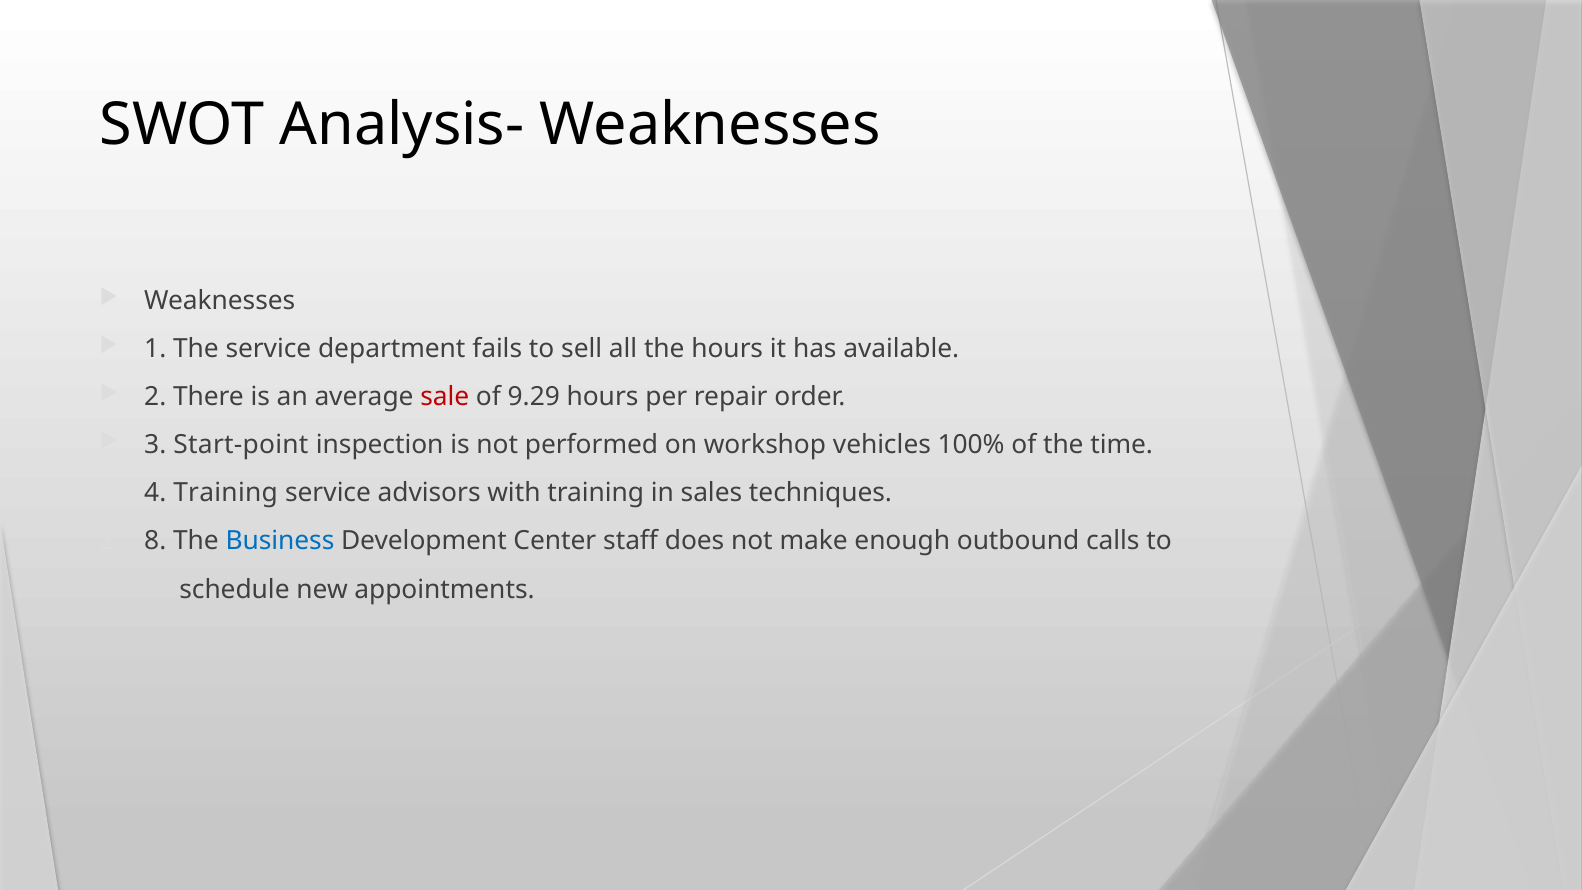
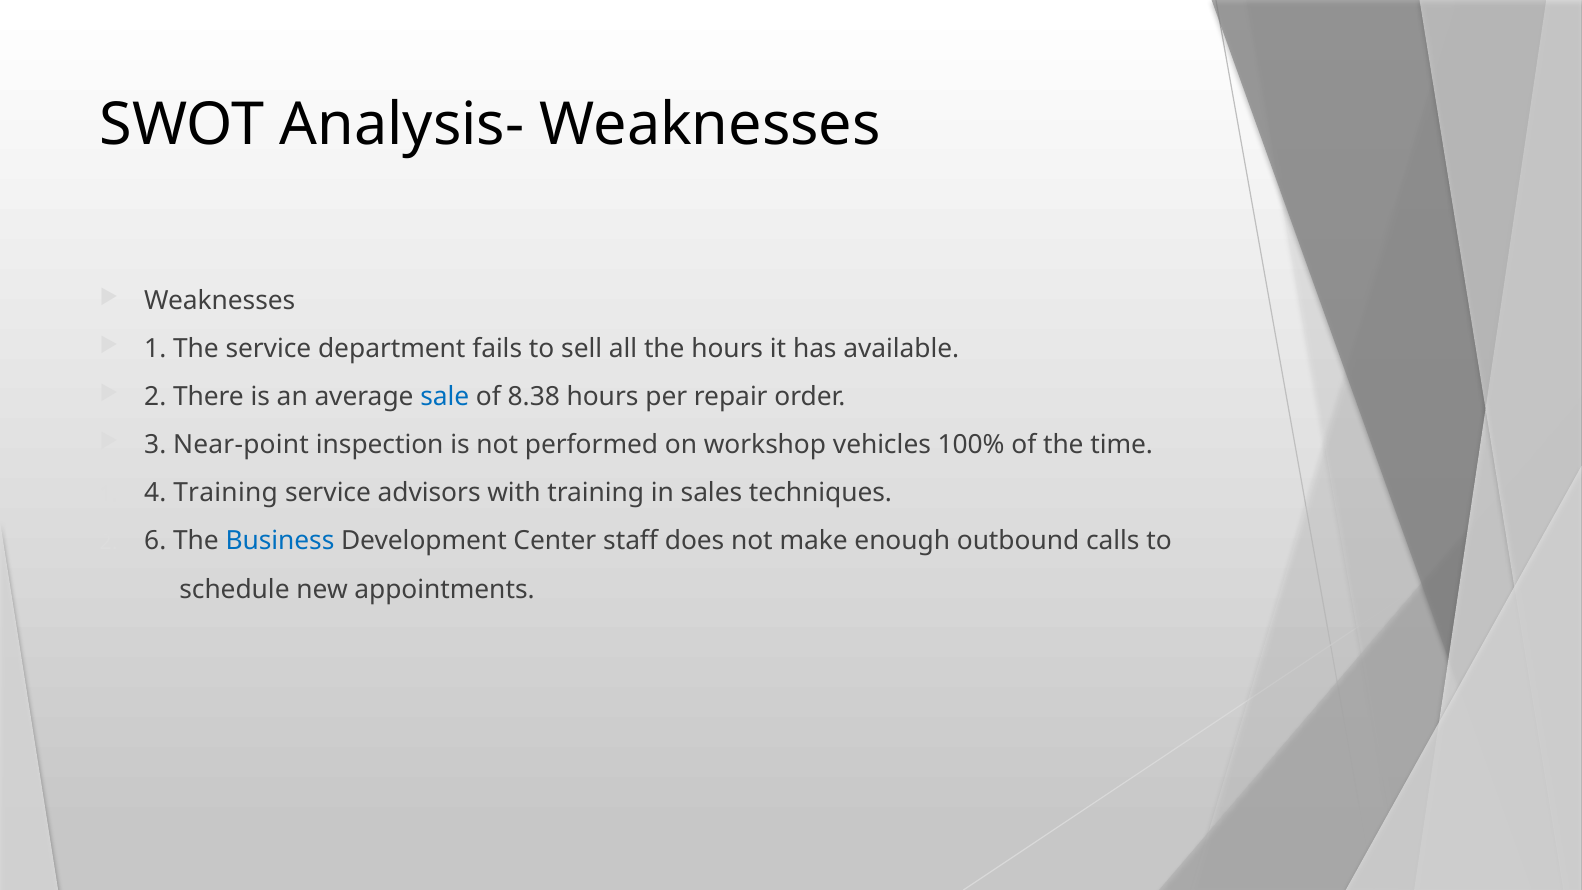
sale colour: red -> blue
9.29: 9.29 -> 8.38
Start-point: Start-point -> Near-point
8: 8 -> 6
